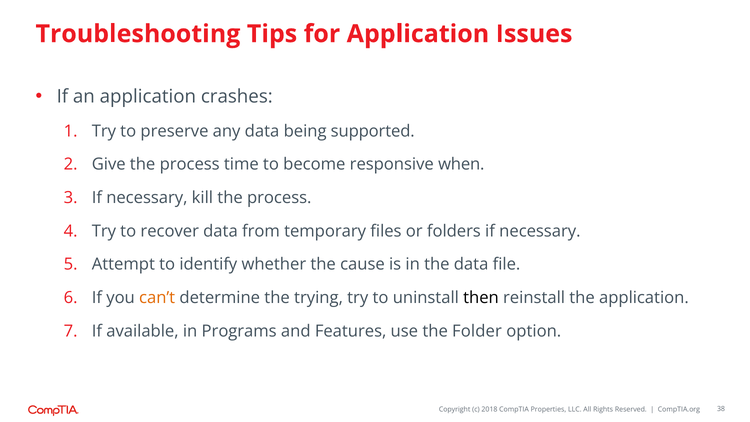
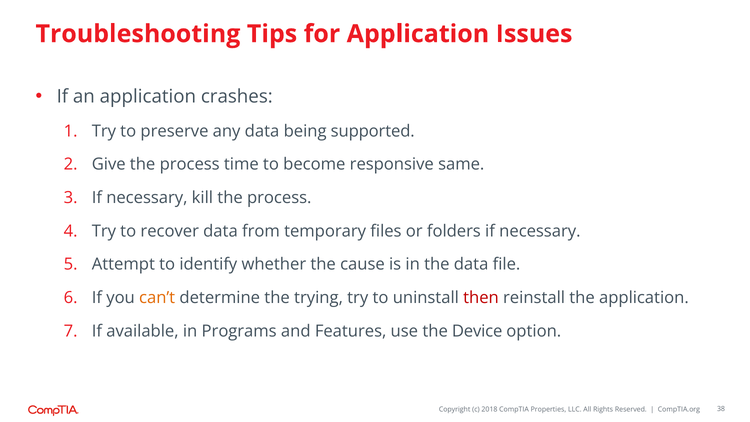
when: when -> same
then colour: black -> red
Folder: Folder -> Device
